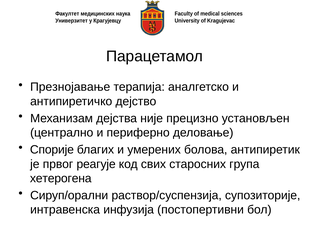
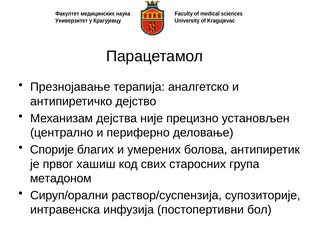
реагује: реагује -> хашиш
хетерогена: хетерогена -> метадоном
